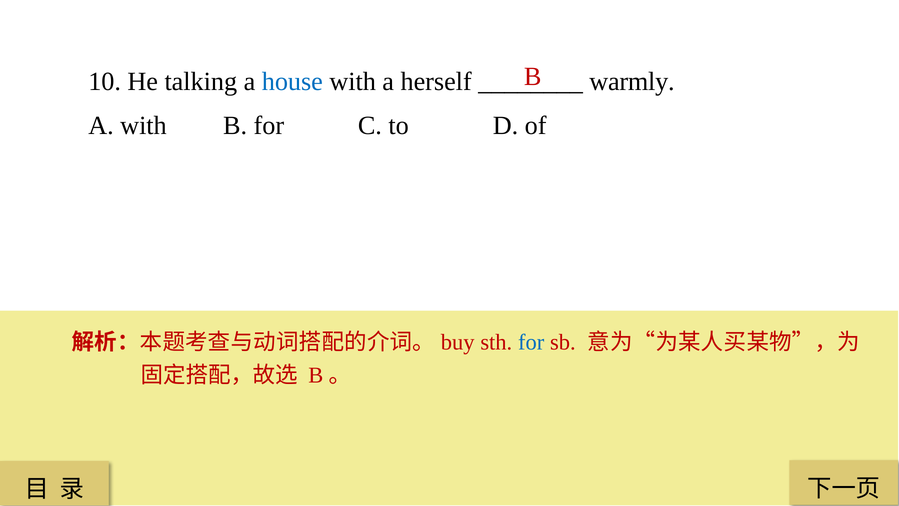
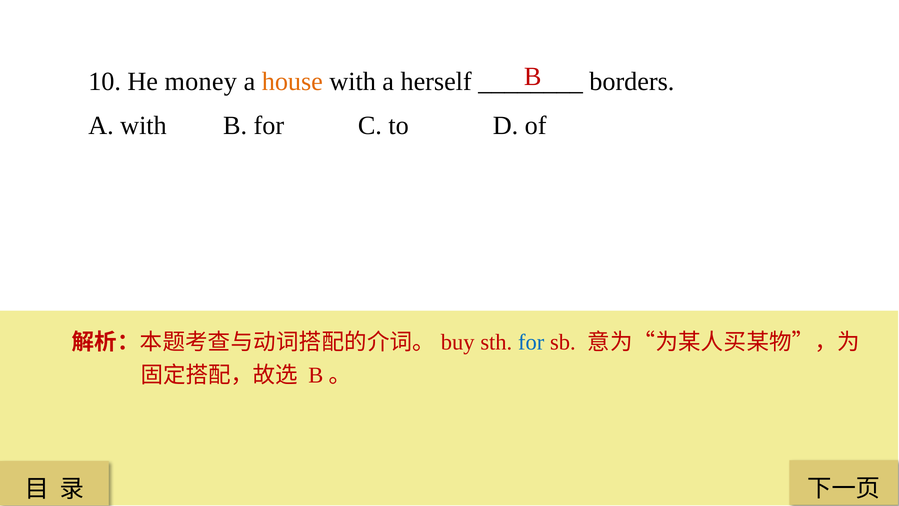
talking: talking -> money
house colour: blue -> orange
warmly: warmly -> borders
